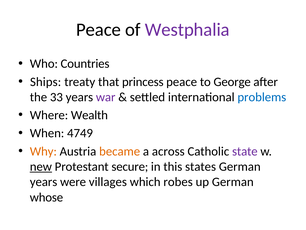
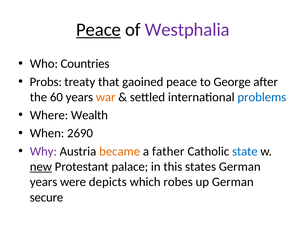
Peace at (99, 30) underline: none -> present
Ships: Ships -> Probs
princess: princess -> gaoined
33: 33 -> 60
war colour: purple -> orange
4749: 4749 -> 2690
Why colour: orange -> purple
across: across -> father
state colour: purple -> blue
secure: secure -> palace
villages: villages -> depicts
whose: whose -> secure
